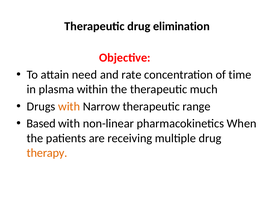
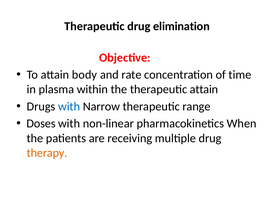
need: need -> body
therapeutic much: much -> attain
with at (69, 106) colour: orange -> blue
Based: Based -> Doses
